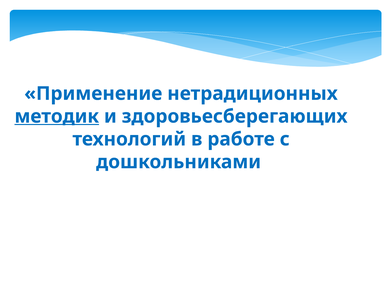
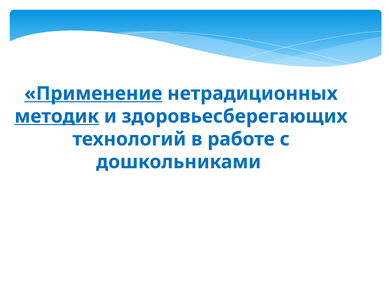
Применение underline: none -> present
